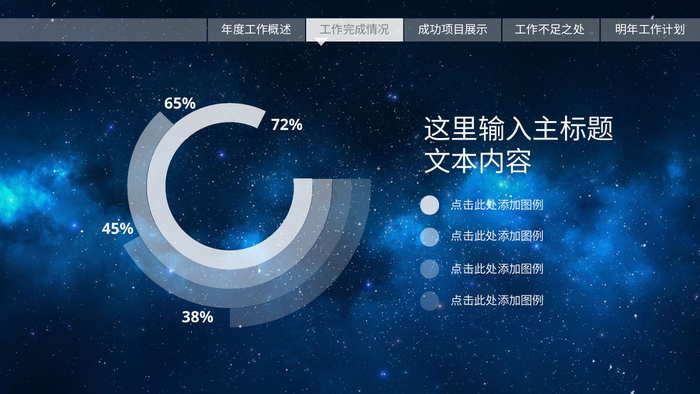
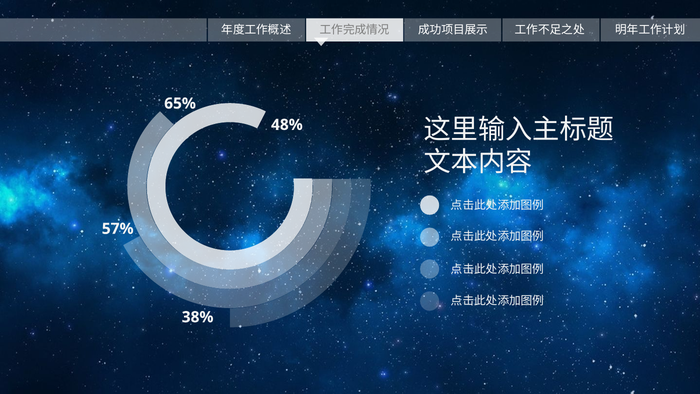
72%: 72% -> 48%
45%: 45% -> 57%
